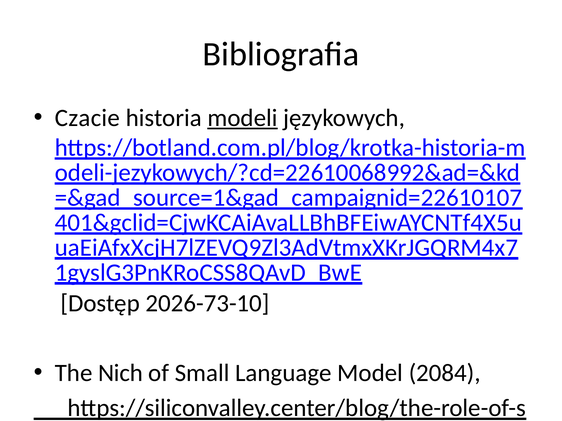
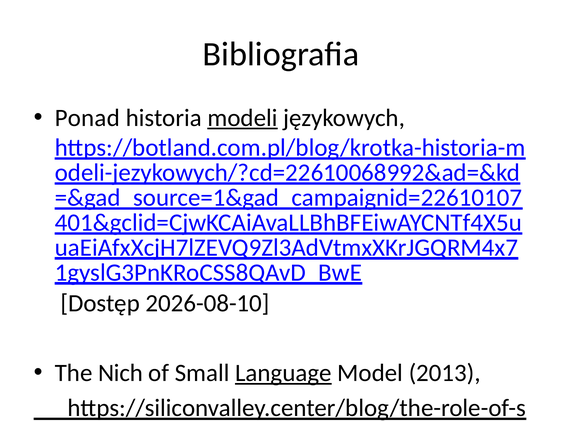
Czacie: Czacie -> Ponad
2026-73-10: 2026-73-10 -> 2026-08-10
Language underline: none -> present
2084: 2084 -> 2013
